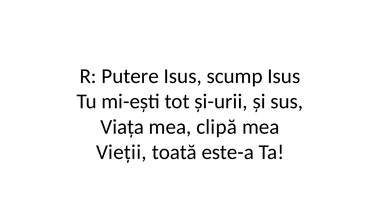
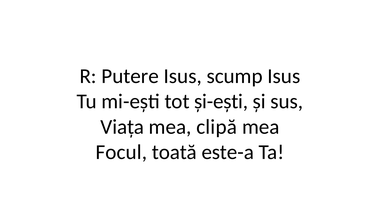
și-urii: și-urii -> și-ești
Vieții: Vieții -> Focul
